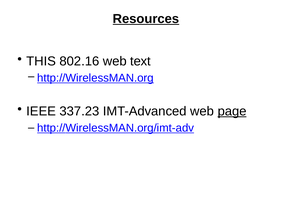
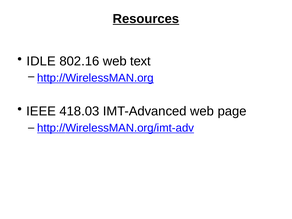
THIS: THIS -> IDLE
337.23: 337.23 -> 418.03
page underline: present -> none
